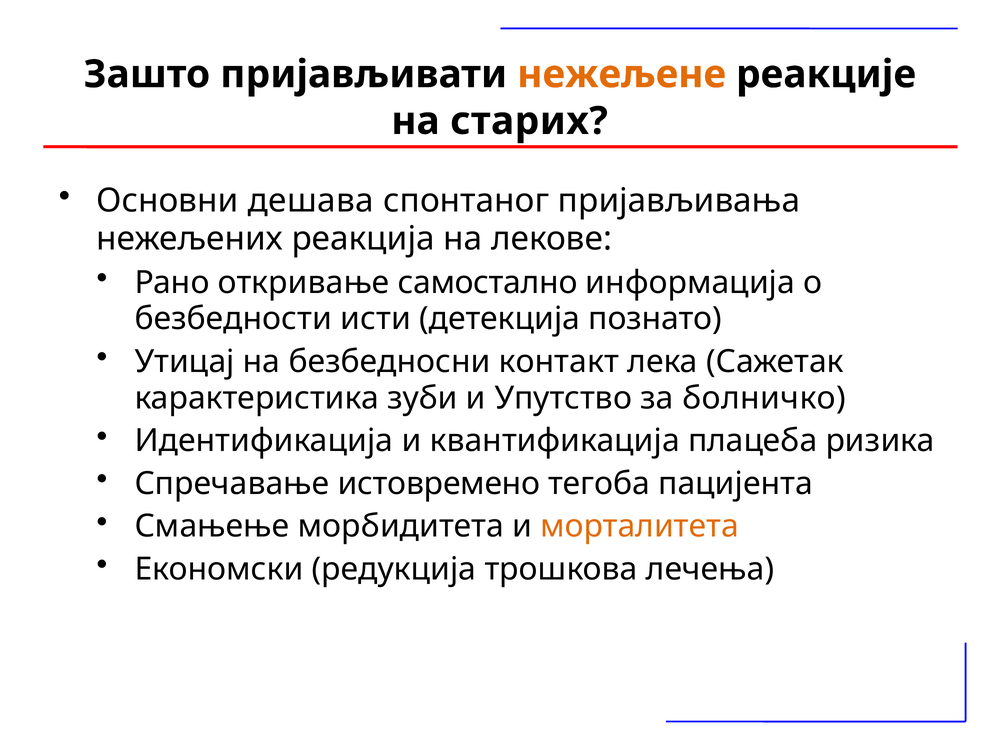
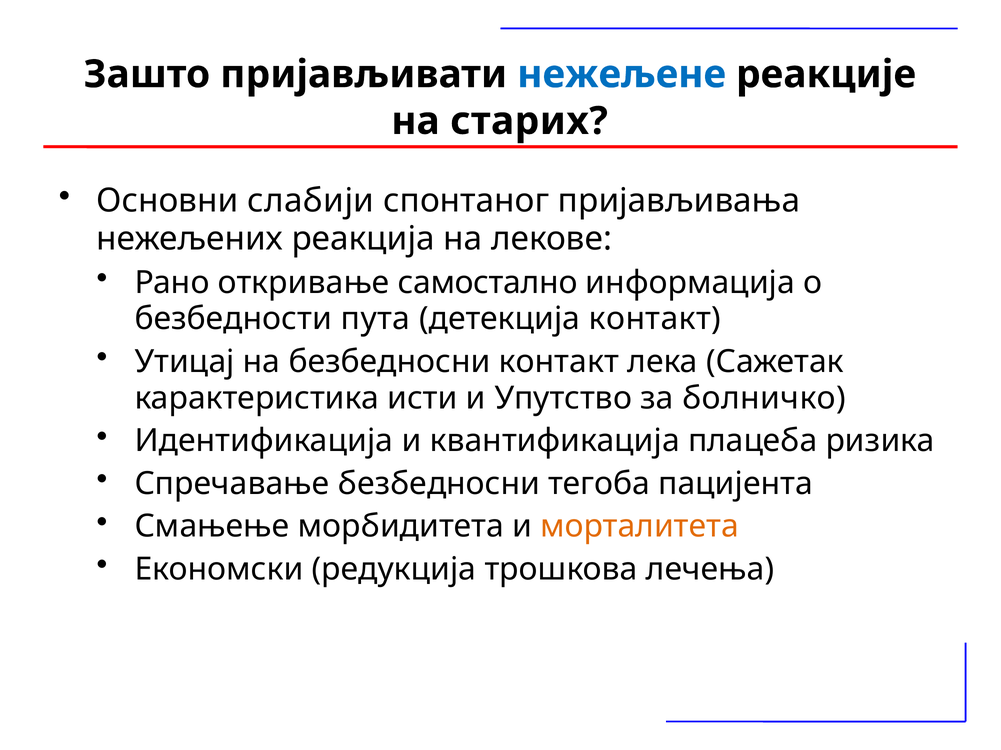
нежељене colour: orange -> blue
дешава: дешава -> слабији
исти: исти -> пута
детекција познато: познато -> контакт
зуби: зуби -> исти
Спречавање истовремено: истовремено -> безбедносни
